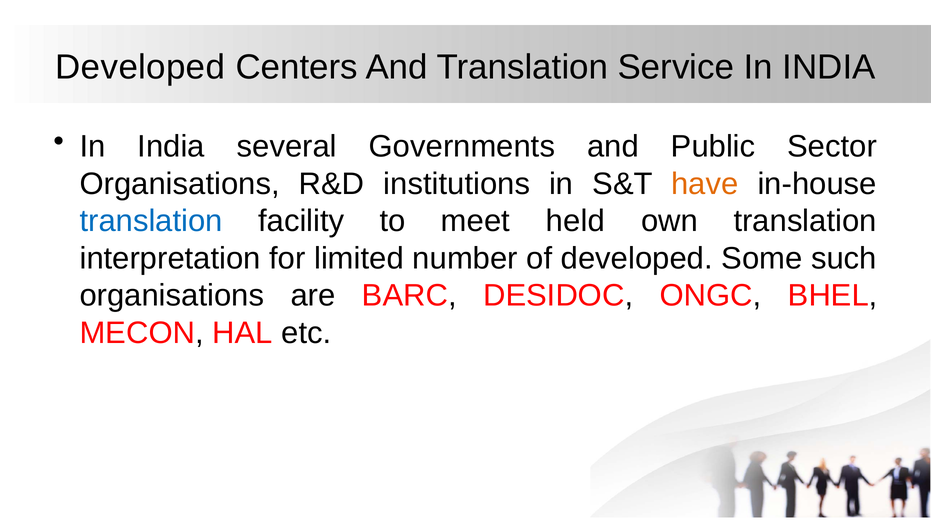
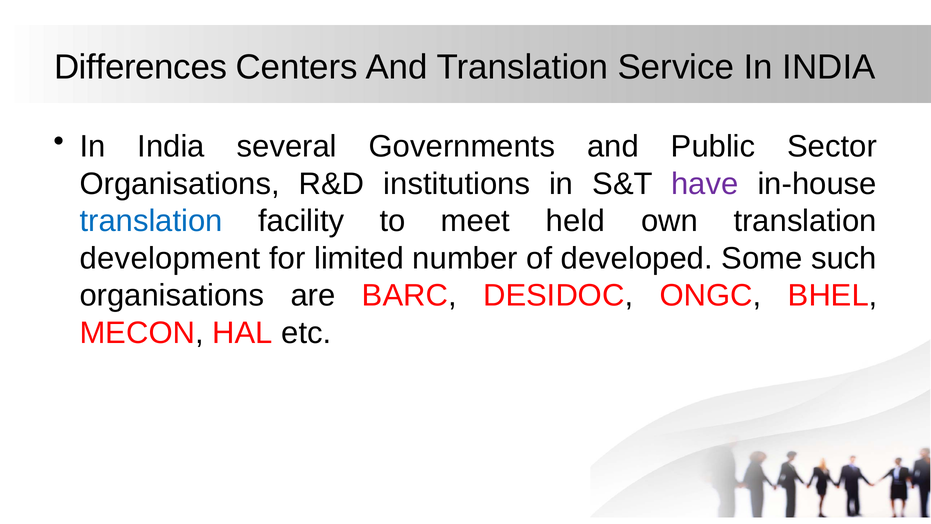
Developed at (140, 67): Developed -> Differences
have colour: orange -> purple
interpretation: interpretation -> development
